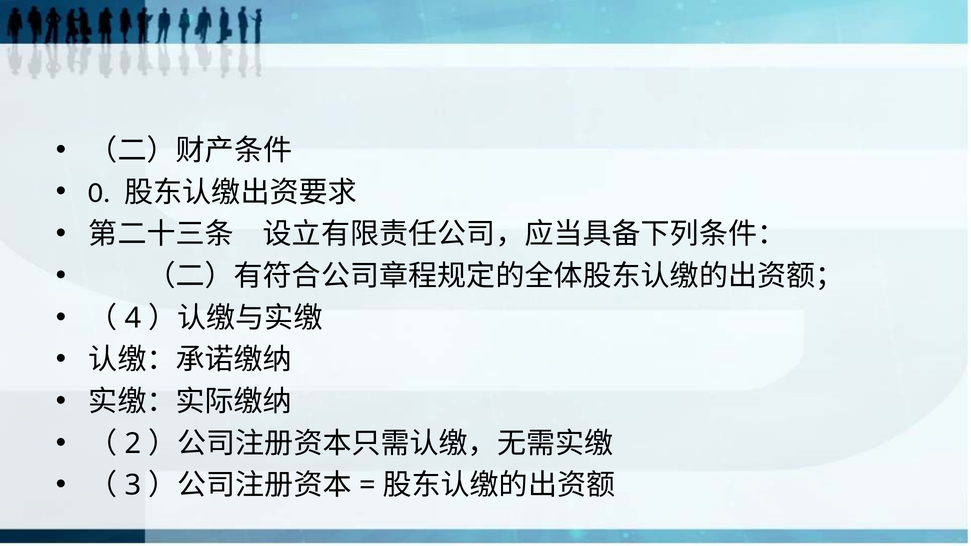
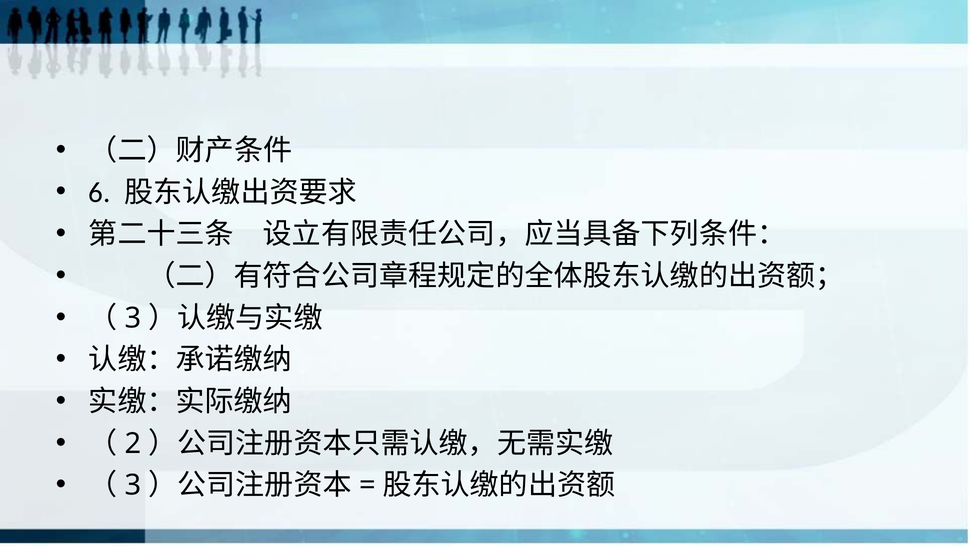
0: 0 -> 6
4 at (133, 318): 4 -> 3
